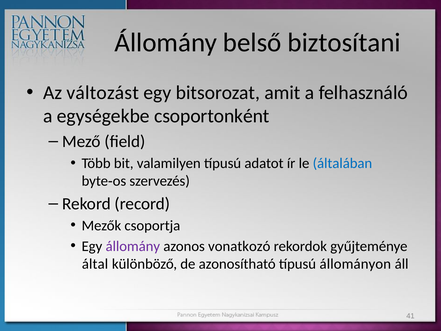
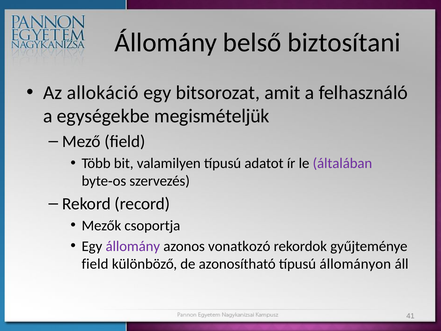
változást: változást -> allokáció
csoportonként: csoportonként -> megismételjük
általában colour: blue -> purple
által at (95, 264): által -> field
